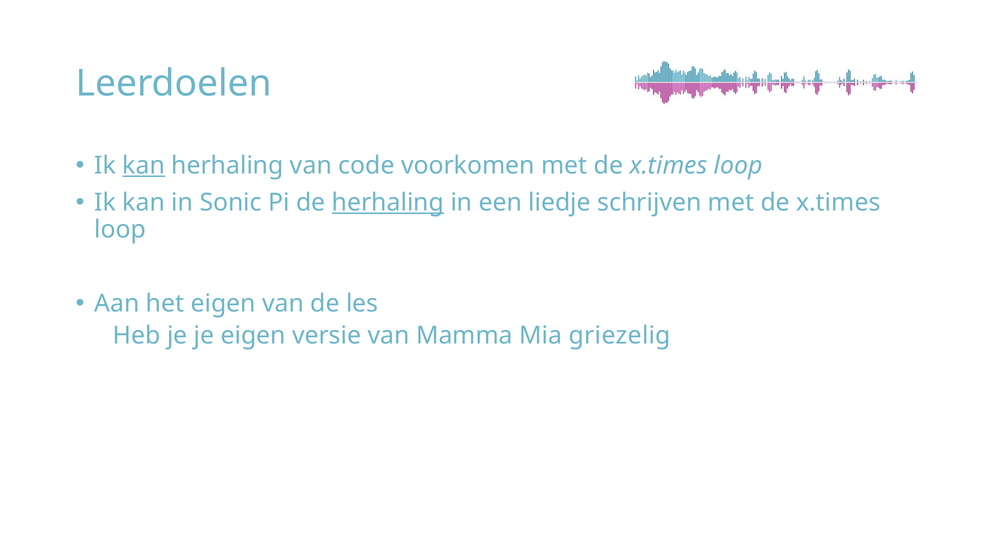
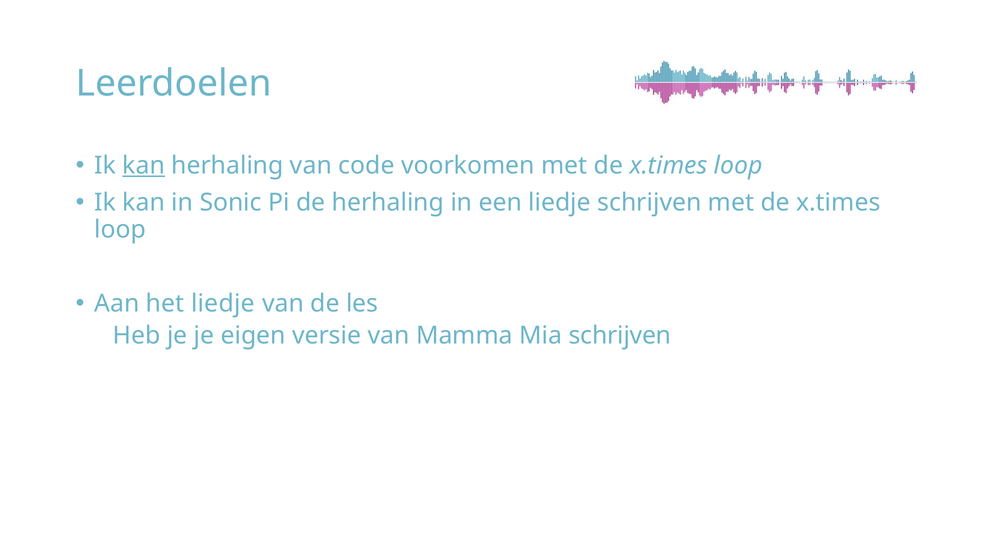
herhaling at (388, 203) underline: present -> none
het eigen: eigen -> liedje
Mia griezelig: griezelig -> schrijven
